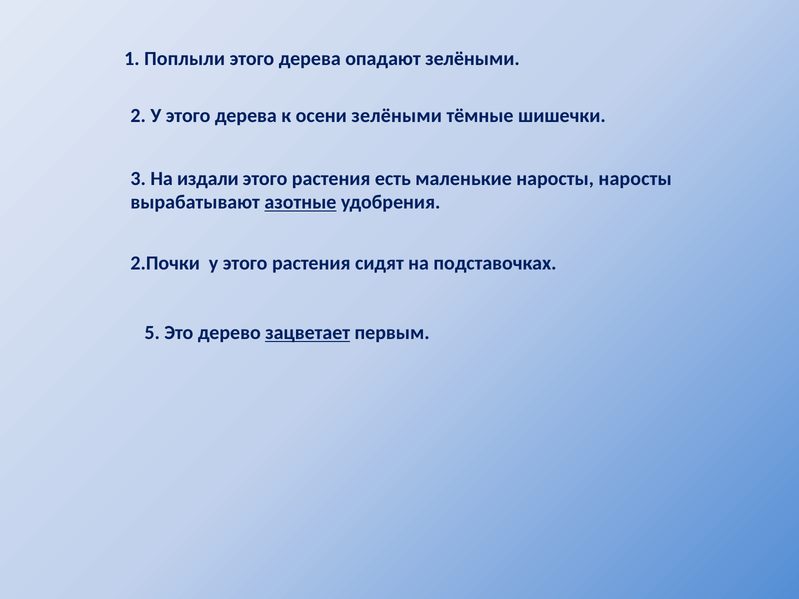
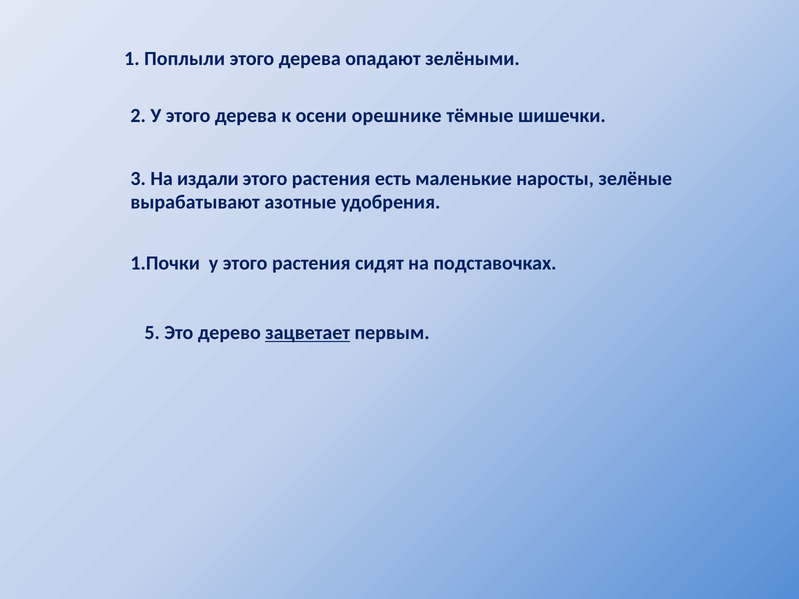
осени зелёными: зелёными -> орешнике
наросты наросты: наросты -> зелёные
азотные underline: present -> none
2.Почки: 2.Почки -> 1.Почки
